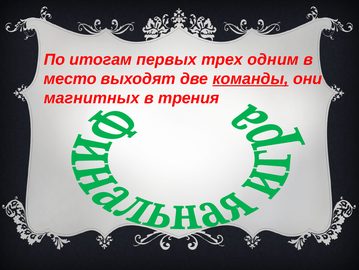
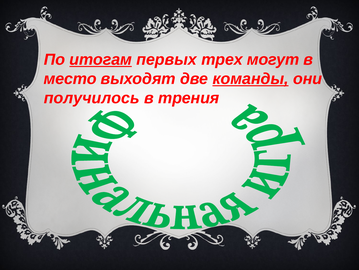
итогам underline: none -> present
одним: одним -> могут
магнитных: магнитных -> получилось
